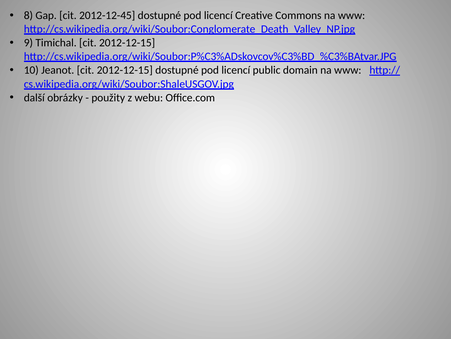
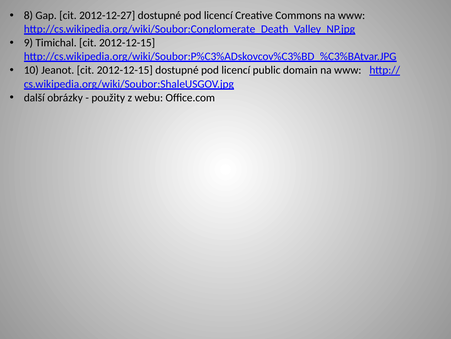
2012-12-45: 2012-12-45 -> 2012-12-27
